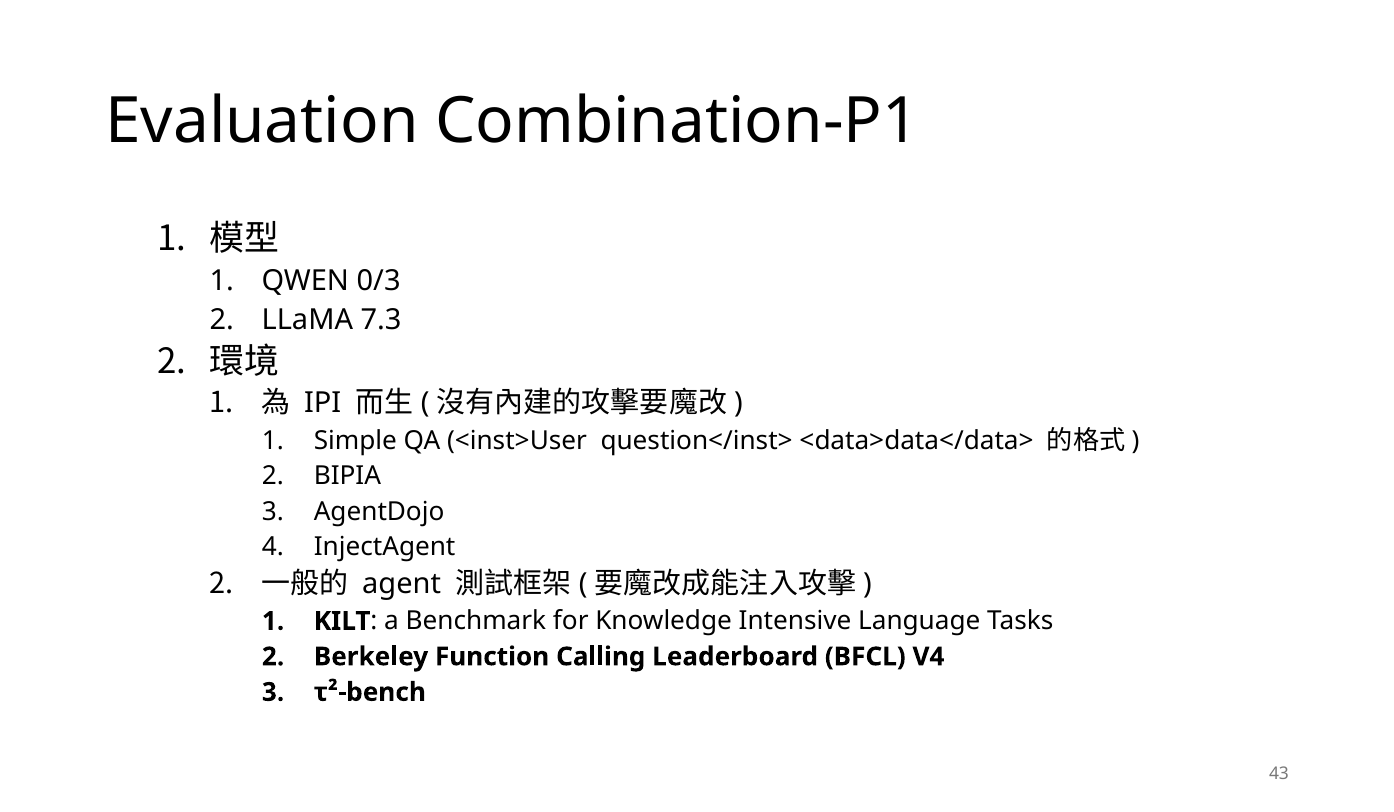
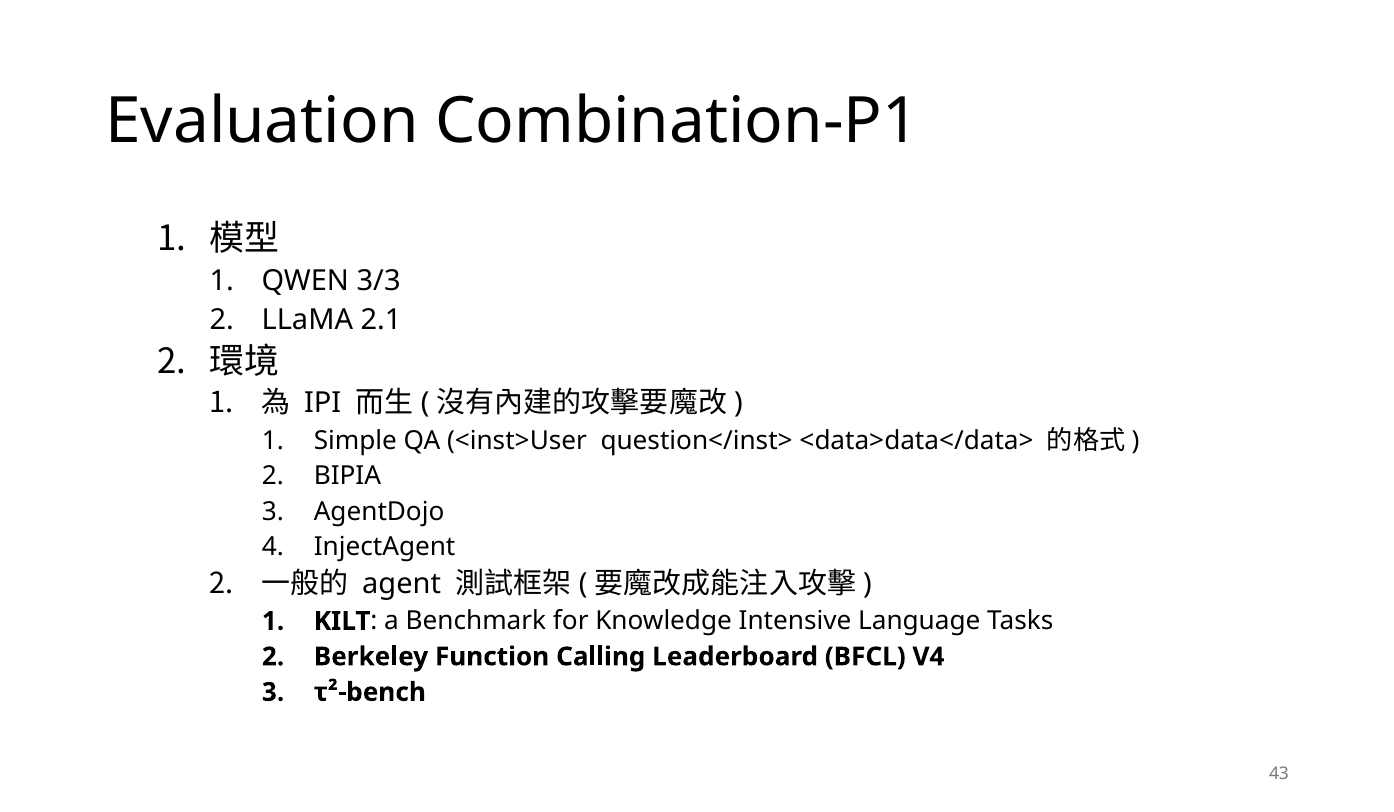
0/3: 0/3 -> 3/3
7.3: 7.3 -> 2.1
